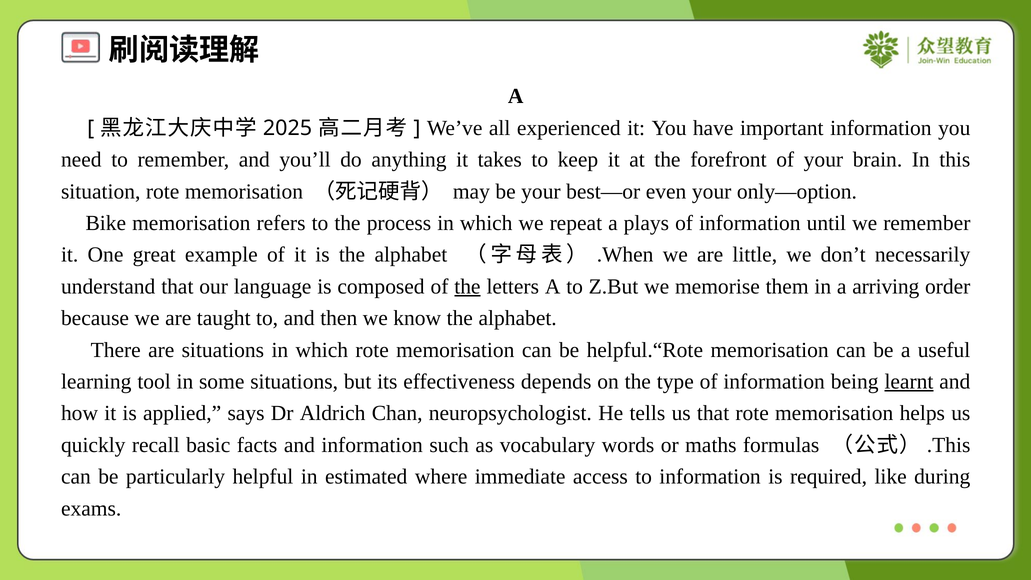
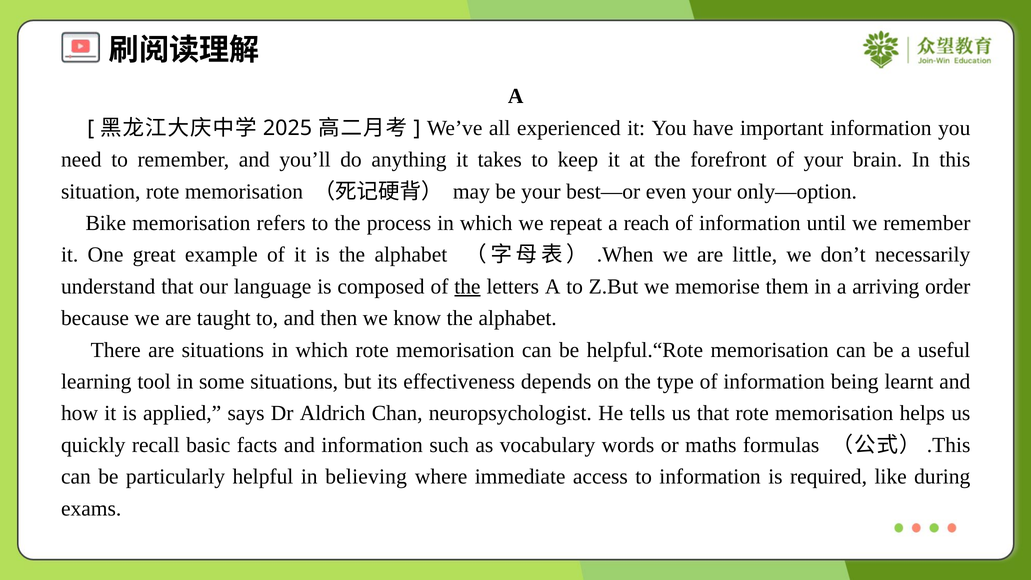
plays: plays -> reach
learnt underline: present -> none
estimated: estimated -> believing
